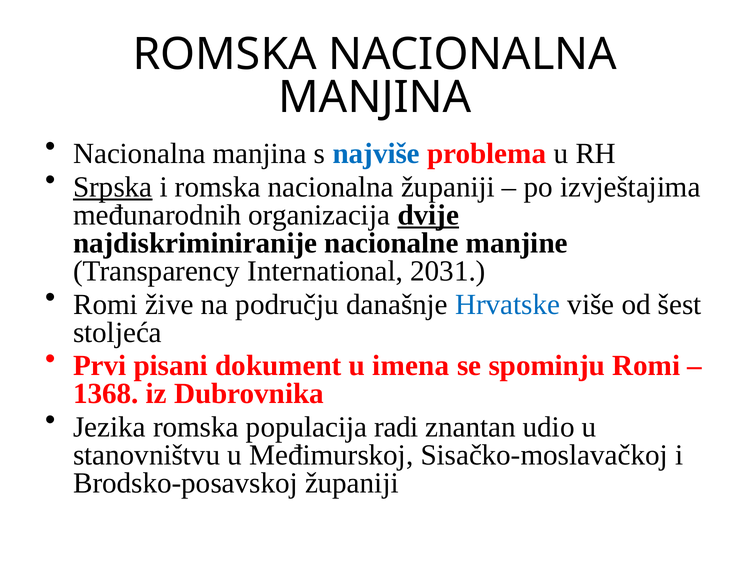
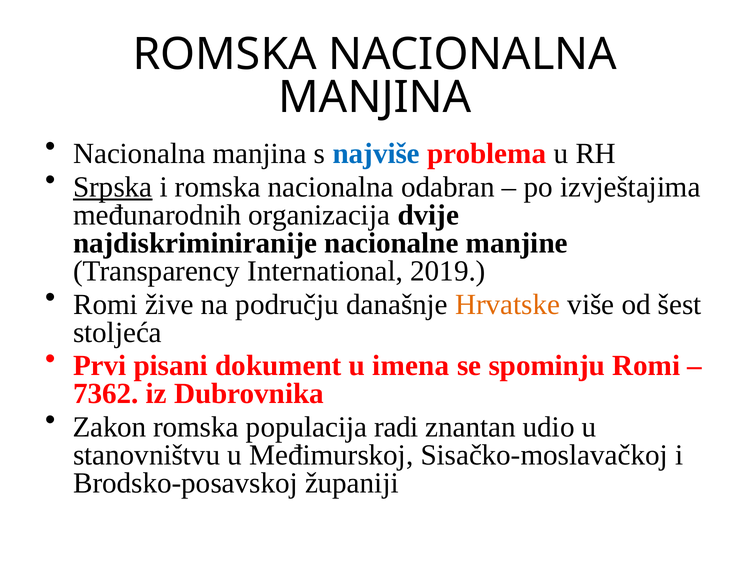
nacionalna županiji: županiji -> odabran
dvije underline: present -> none
2031: 2031 -> 2019
Hrvatske colour: blue -> orange
1368: 1368 -> 7362
Jezika: Jezika -> Zakon
